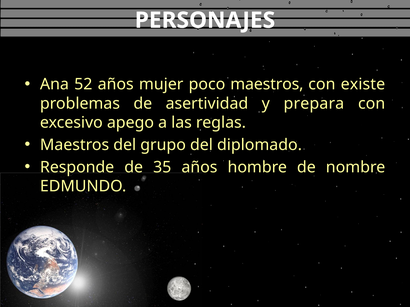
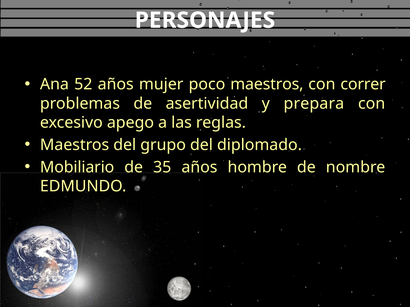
existe: existe -> correr
Responde: Responde -> Mobiliario
